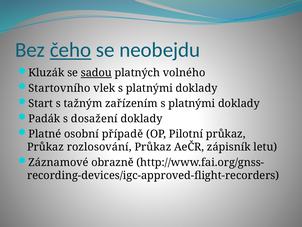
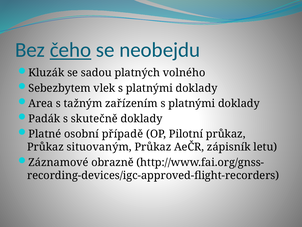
sadou underline: present -> none
Startovního: Startovního -> Sebezbytem
Start: Start -> Area
dosažení: dosažení -> skutečně
rozlosování: rozlosování -> situovaným
